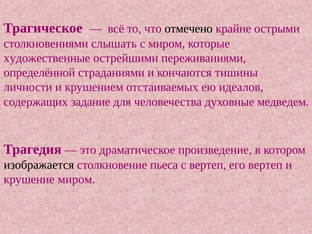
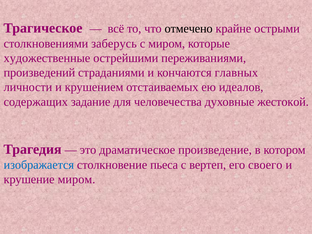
слышать: слышать -> заберусь
определённой: определённой -> произведений
тишины: тишины -> главных
медведем: медведем -> жестокой
изображается colour: black -> blue
его вертеп: вертеп -> своего
